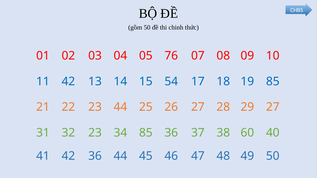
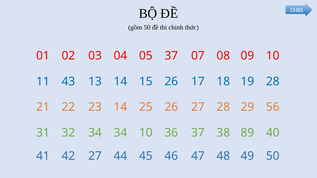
05 76: 76 -> 37
11 42: 42 -> 43
15 54: 54 -> 26
19 85: 85 -> 28
23 44: 44 -> 14
29 27: 27 -> 56
32 23: 23 -> 34
34 85: 85 -> 10
60: 60 -> 89
42 36: 36 -> 27
